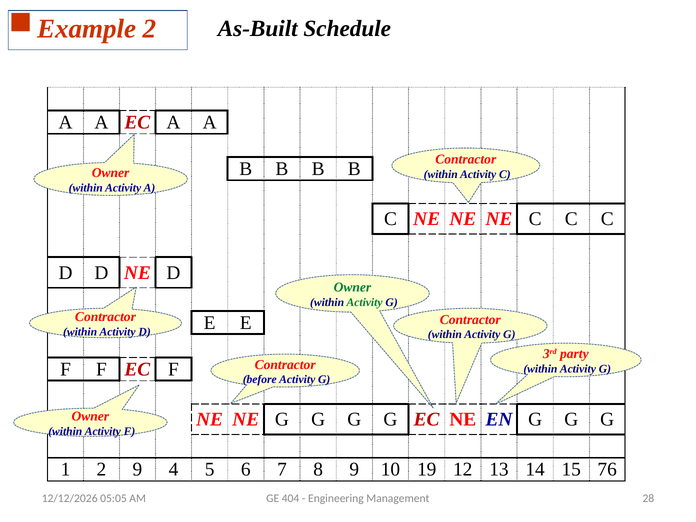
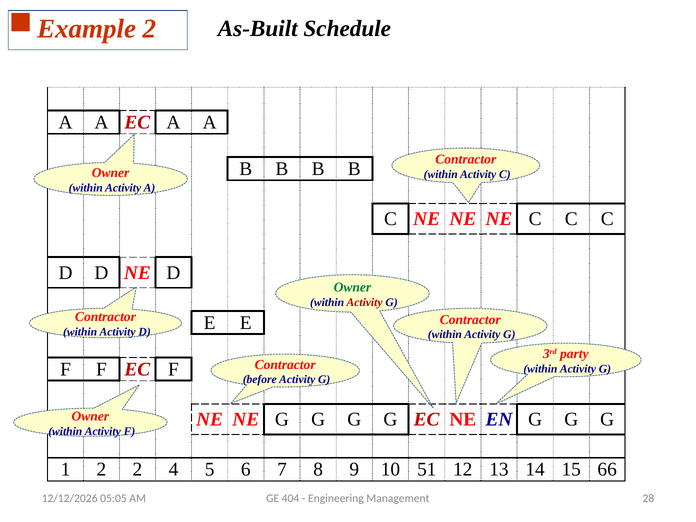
Activity at (365, 302) colour: green -> red
2 9: 9 -> 2
19: 19 -> 51
76: 76 -> 66
